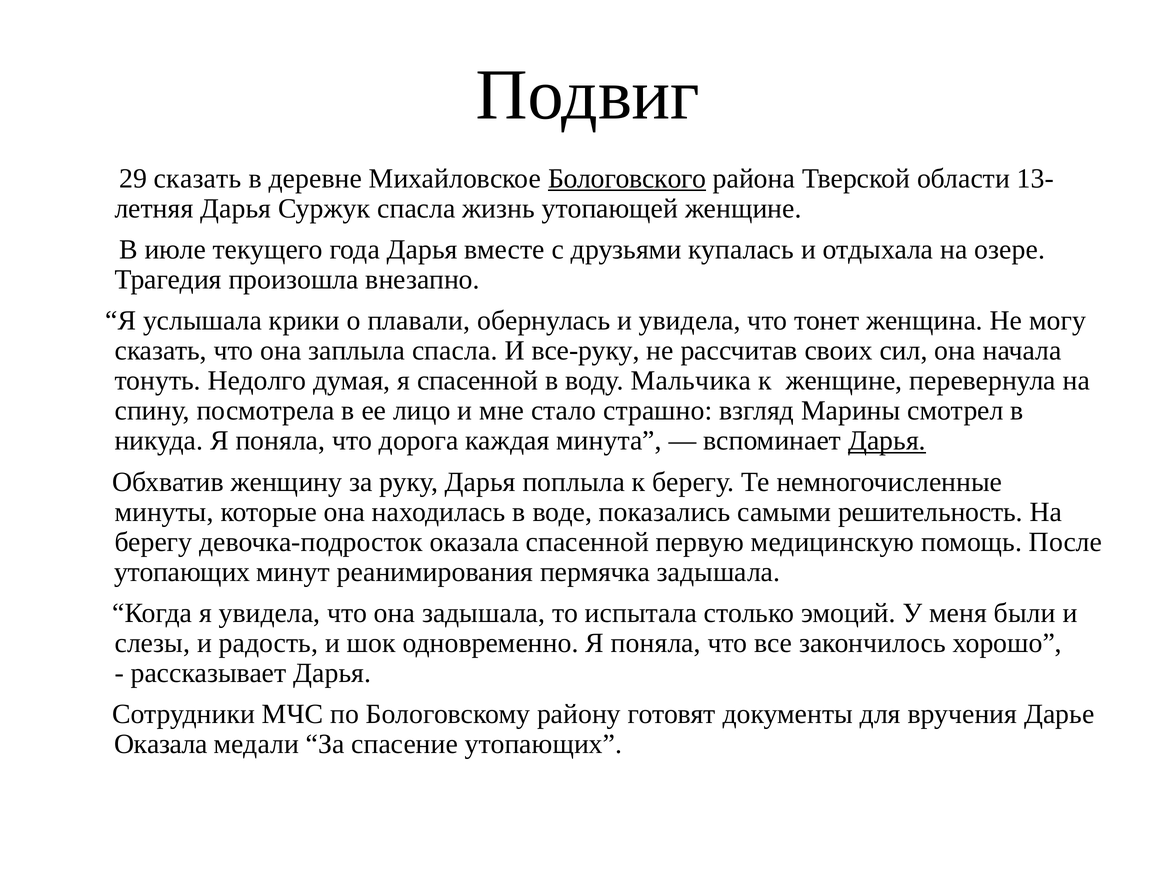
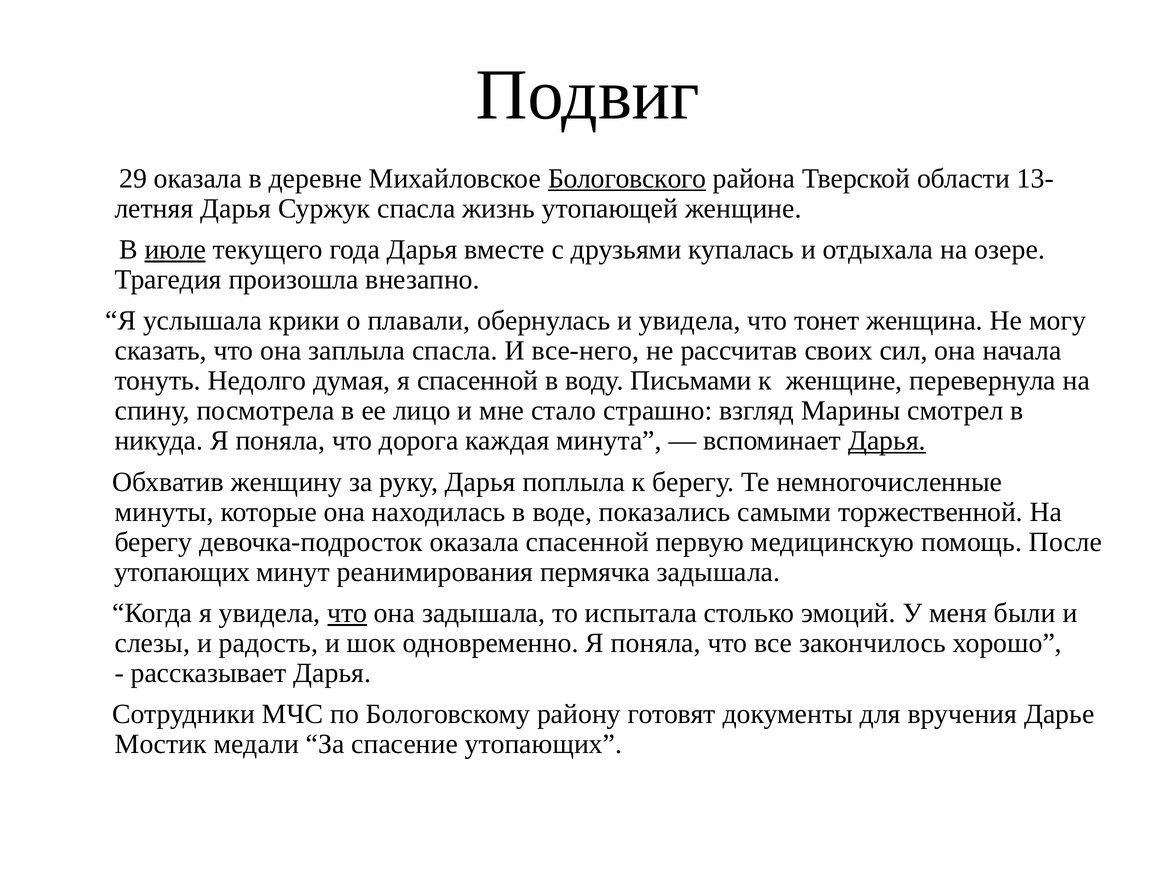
29 сказать: сказать -> оказала
июле underline: none -> present
все-руку: все-руку -> все-него
Мальчика: Мальчика -> Письмами
решительность: решительность -> торжественной
что at (347, 613) underline: none -> present
Оказала at (161, 744): Оказала -> Мостик
